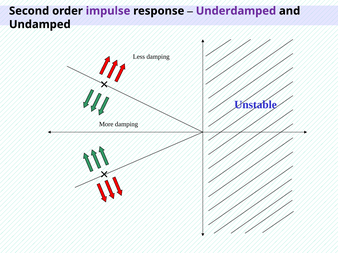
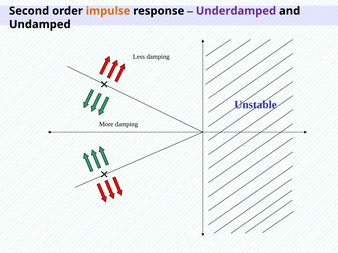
impulse colour: purple -> orange
